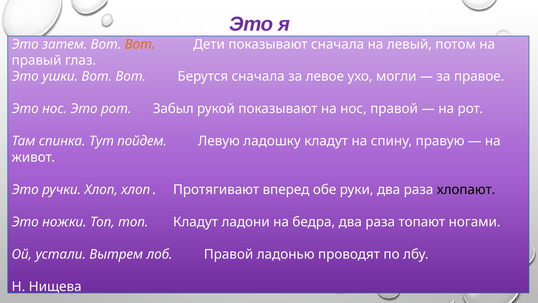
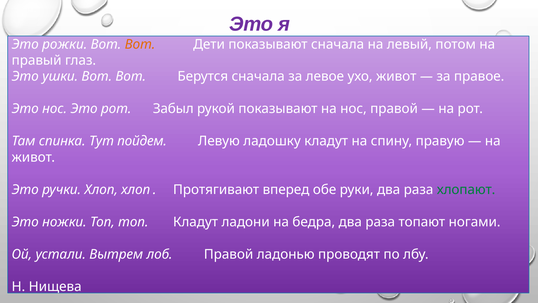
затем: затем -> рожки
ухо могли: могли -> живот
хлопают colour: black -> green
